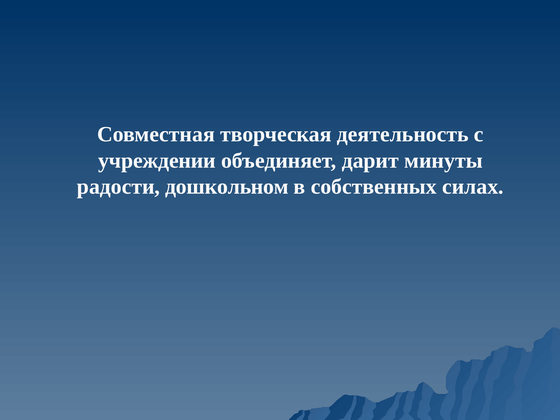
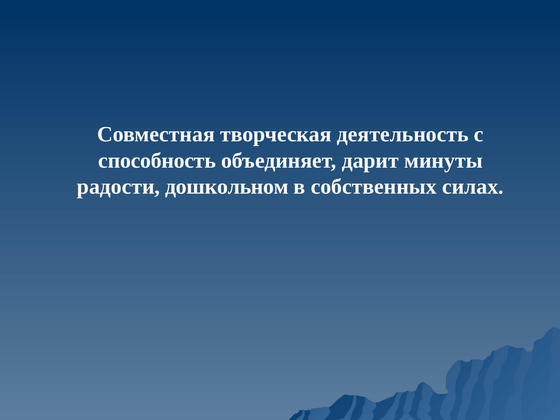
учреждении: учреждении -> способность
